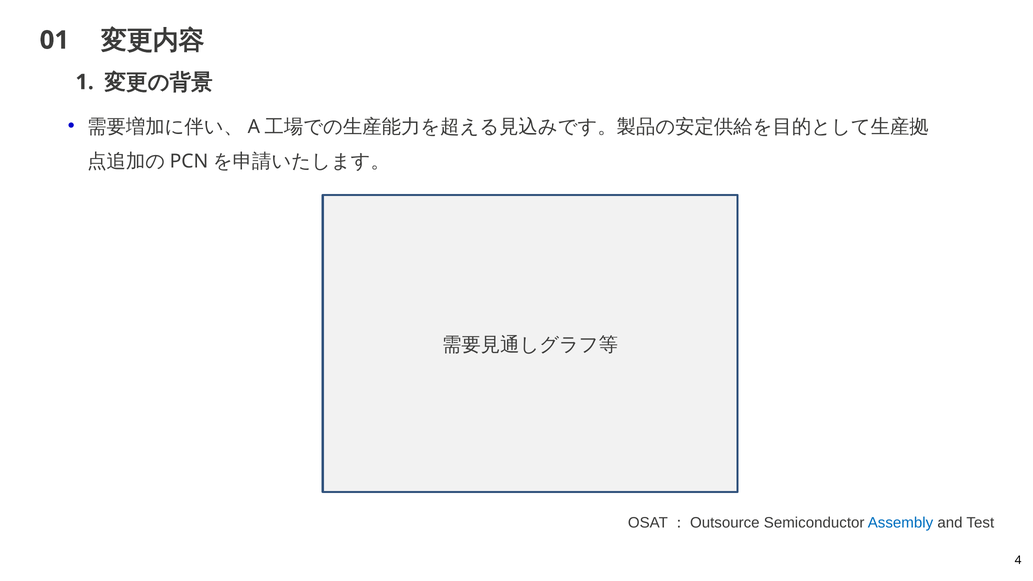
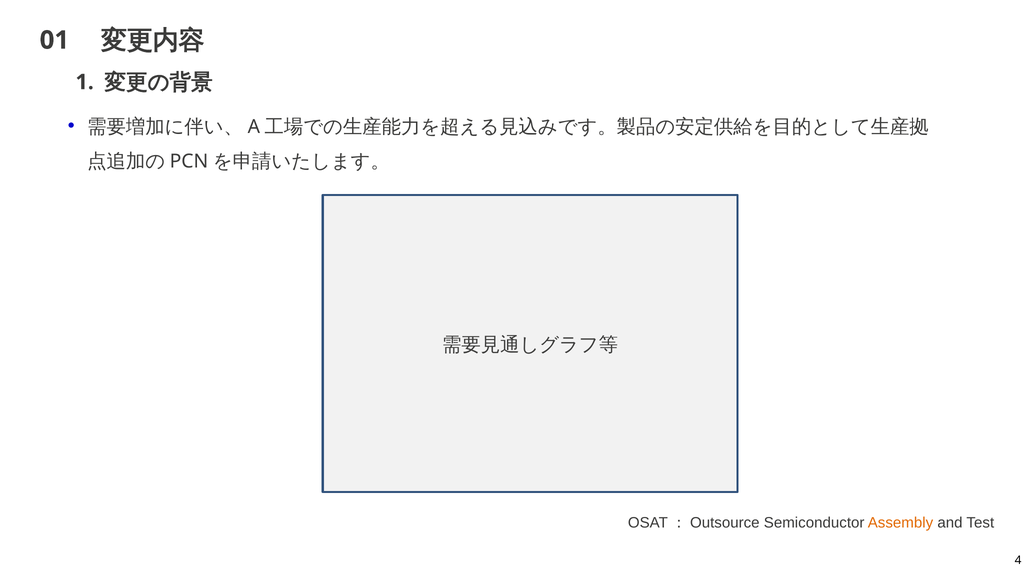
Assembly colour: blue -> orange
